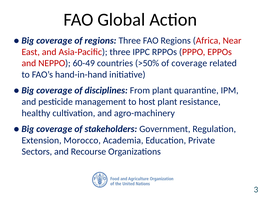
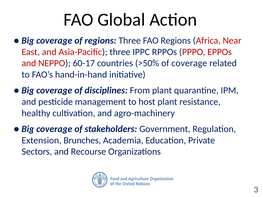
60-49: 60-49 -> 60-17
Morocco: Morocco -> Brunches
